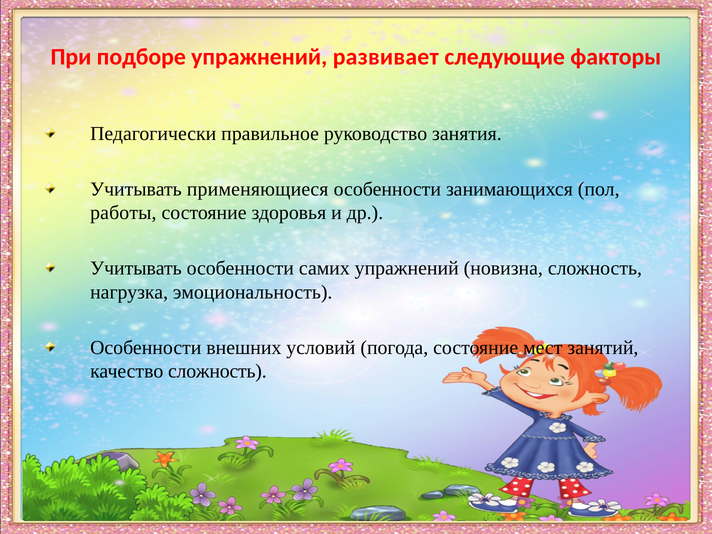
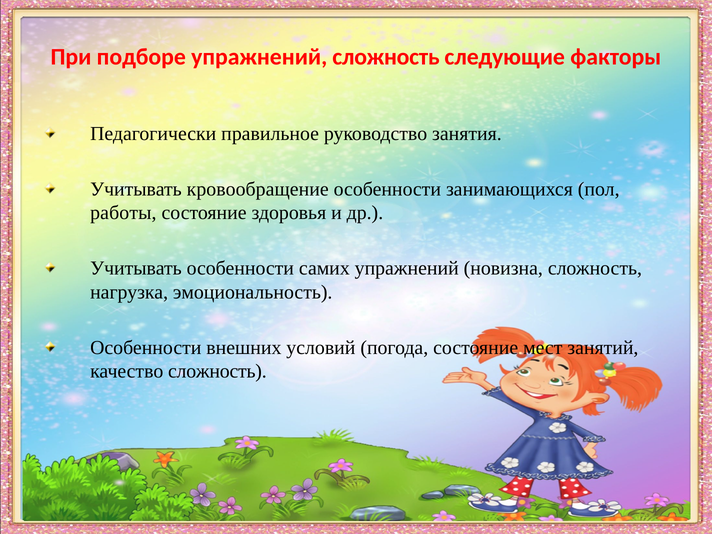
упражнений развивает: развивает -> сложность
применяющиеся: применяющиеся -> кровообращение
